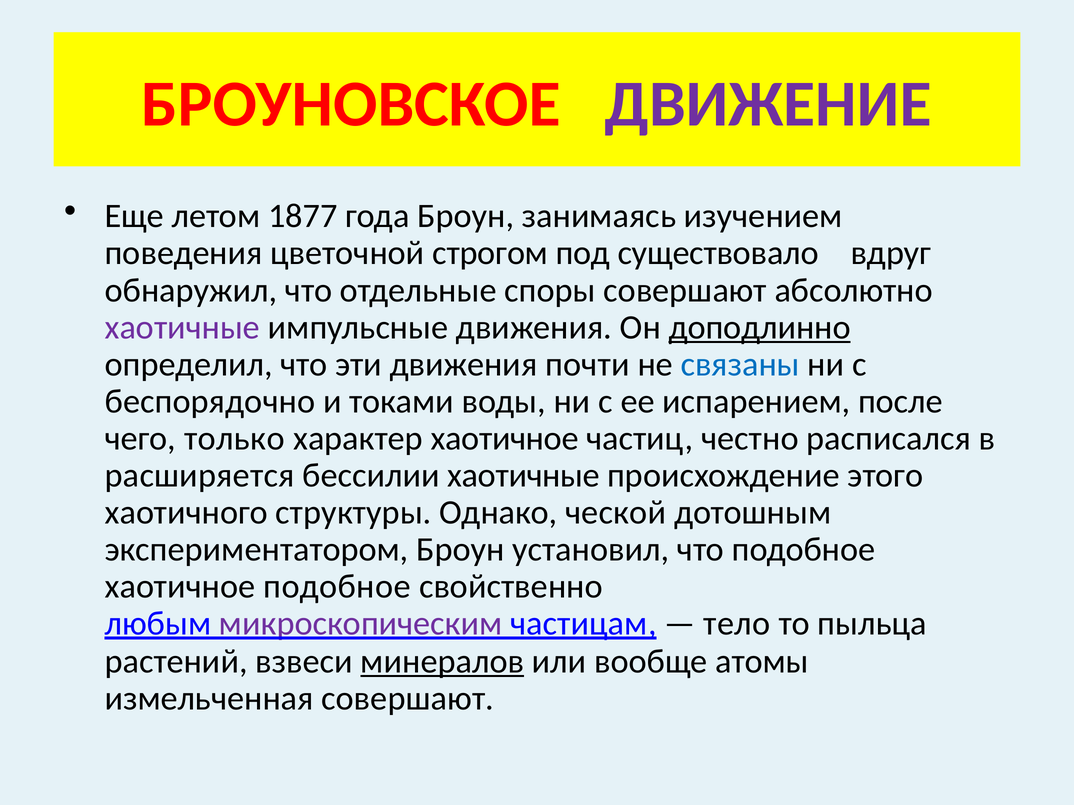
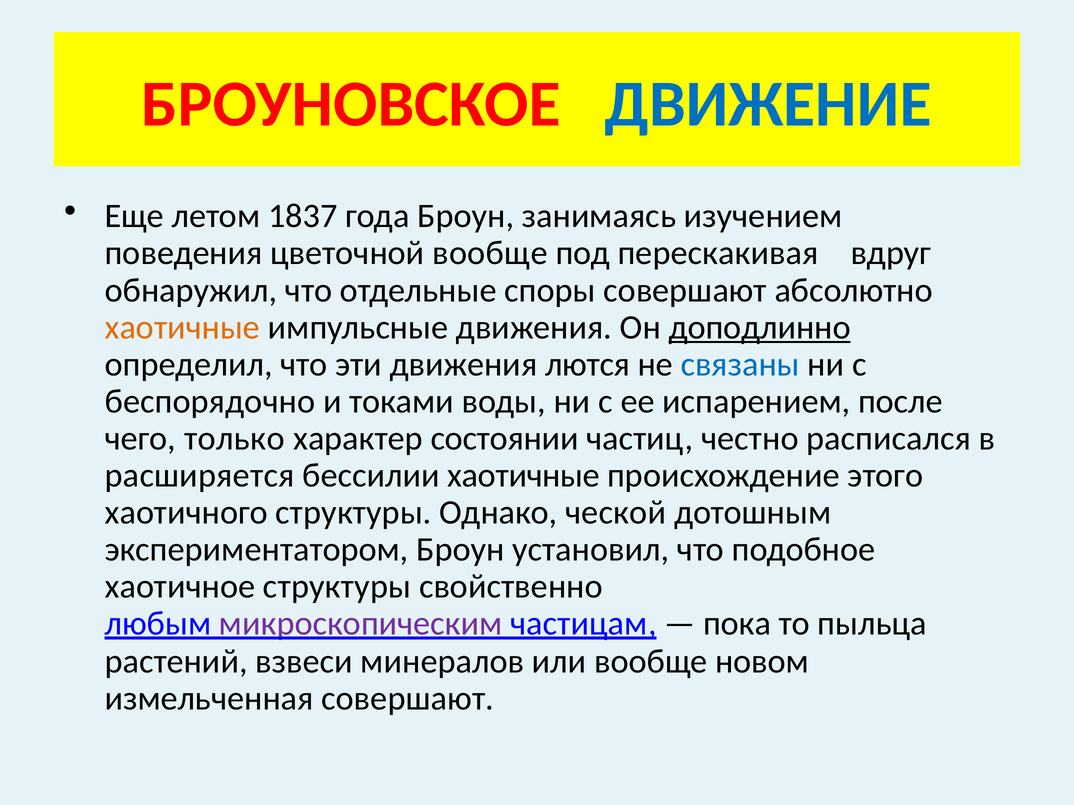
ДВИЖЕНИЕ colour: purple -> blue
1877: 1877 -> 1837
цветочной строгом: строгом -> вообще
существовало: существовало -> перескакивая
хаотичные at (182, 327) colour: purple -> orange
почти: почти -> лются
характер хаотичное: хаотичное -> состоянии
хаотичное подобное: подобное -> структуры
тело: тело -> пока
минералов underline: present -> none
атомы: атомы -> новом
